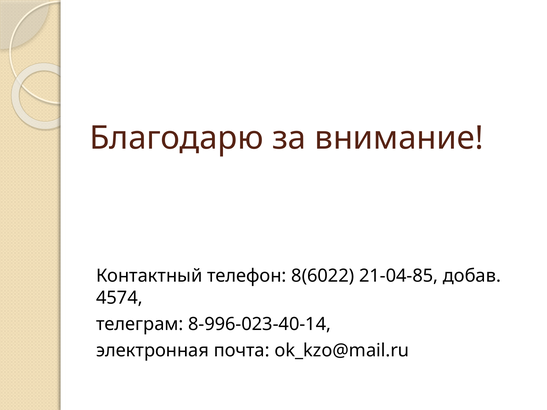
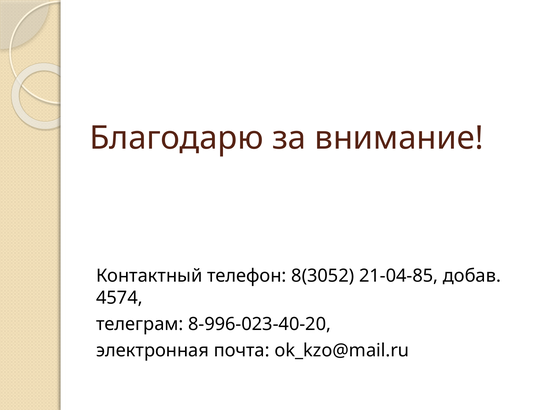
8(6022: 8(6022 -> 8(3052
8-996-023-40-14: 8-996-023-40-14 -> 8-996-023-40-20
